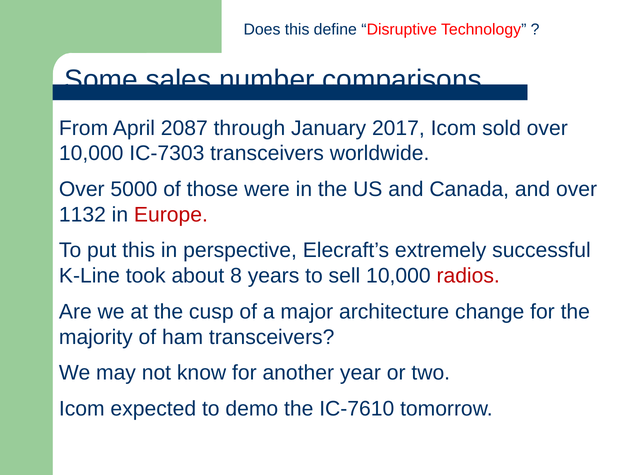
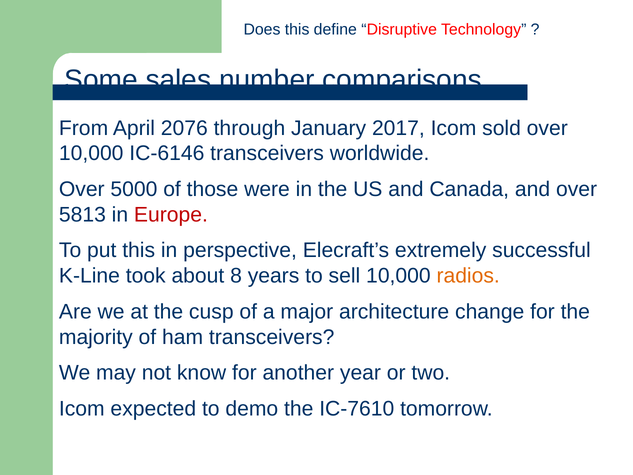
2087: 2087 -> 2076
IC-7303: IC-7303 -> IC-6146
1132: 1132 -> 5813
radios colour: red -> orange
